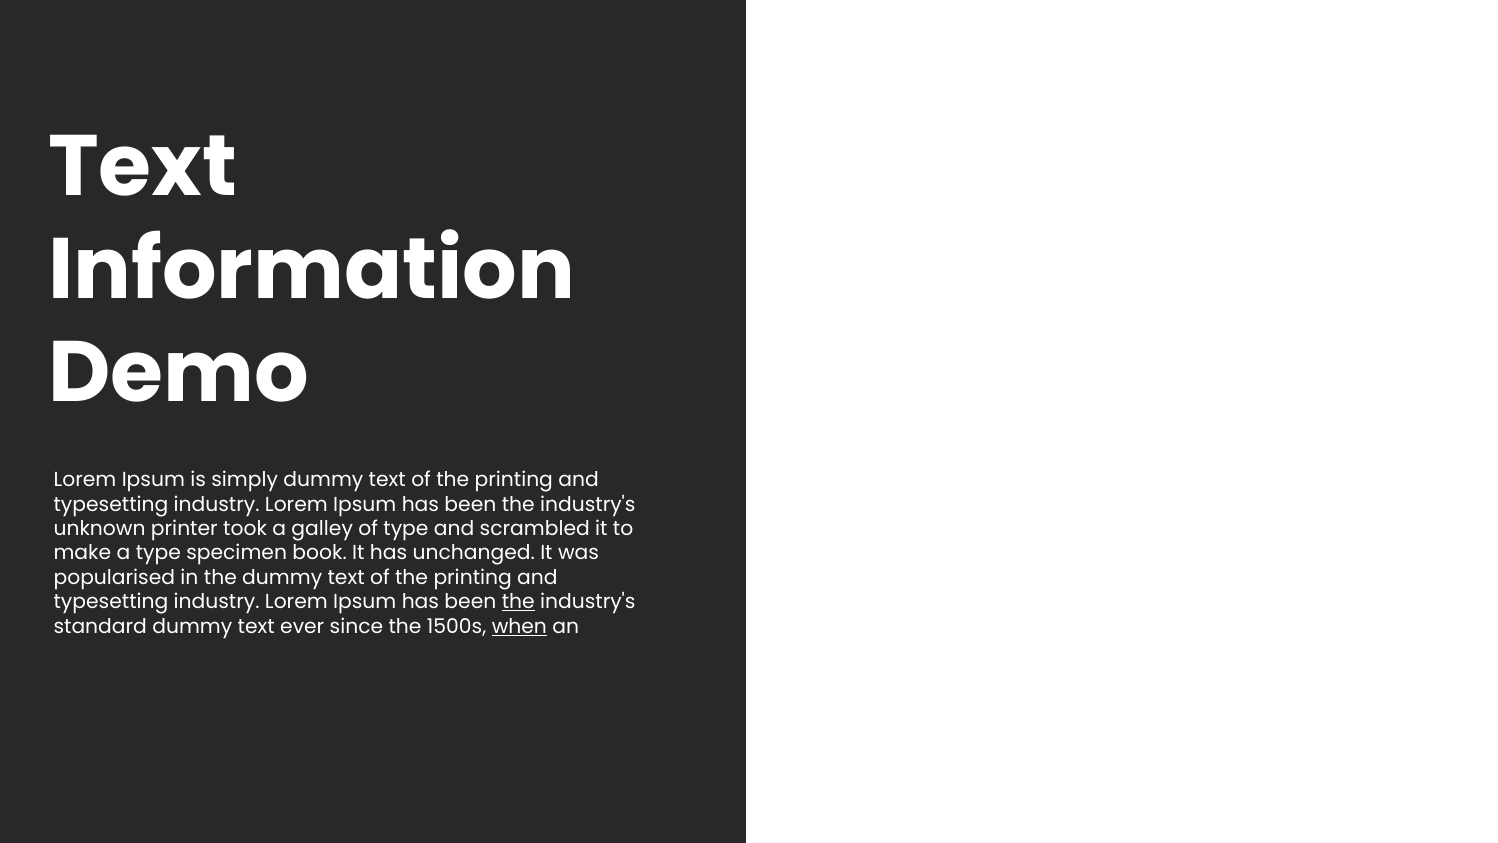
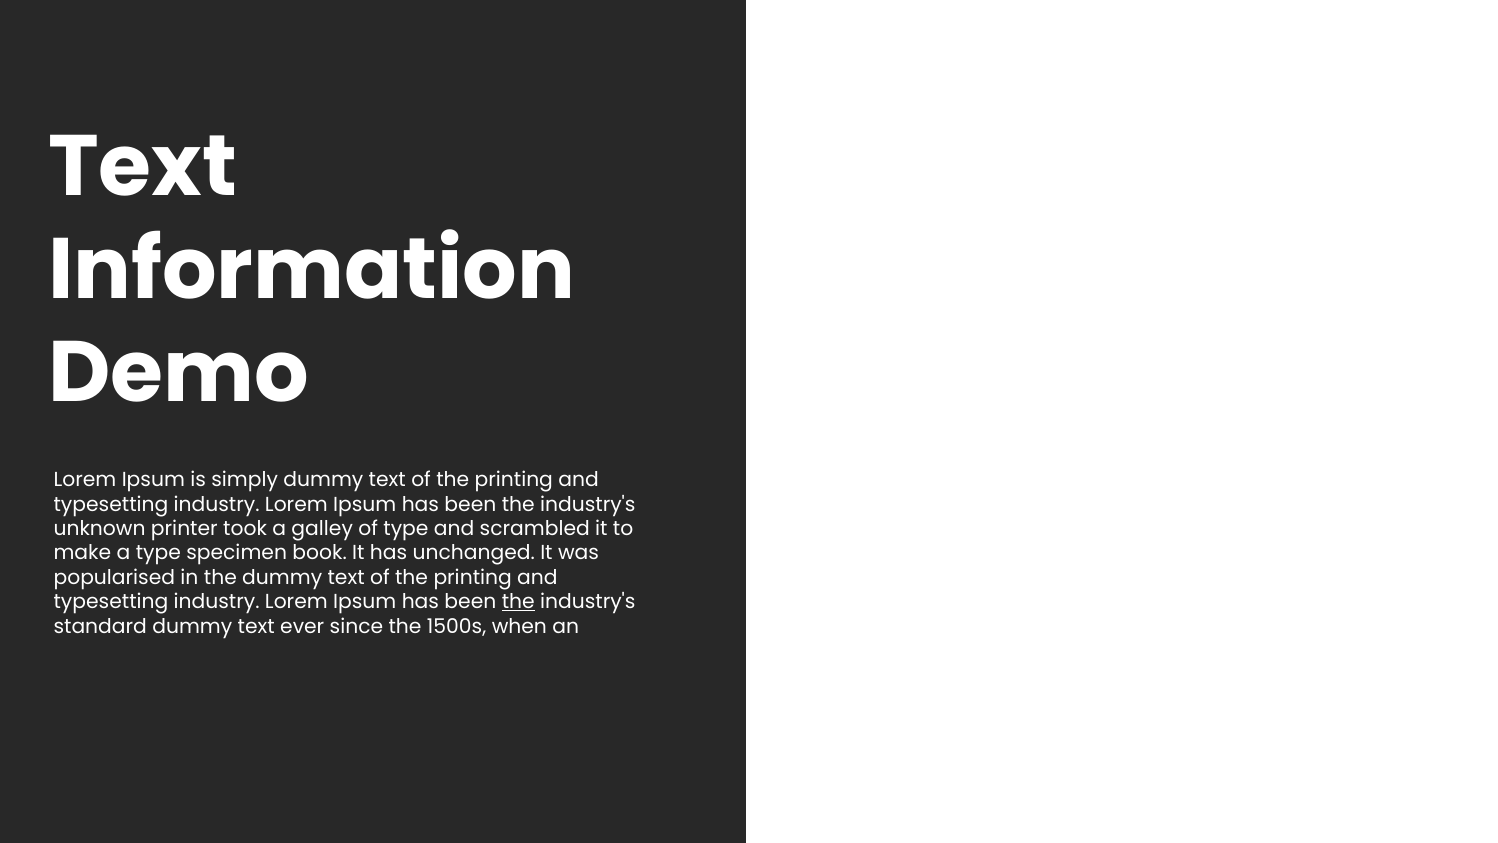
when underline: present -> none
